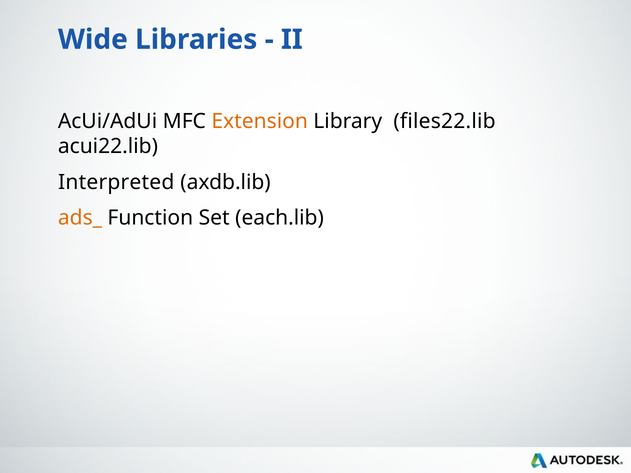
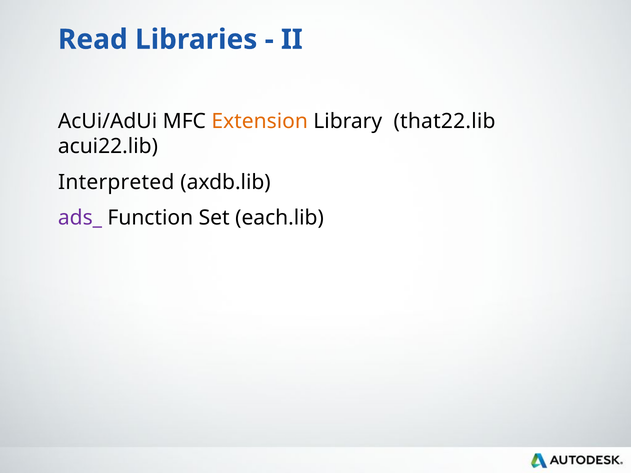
Wide: Wide -> Read
files22.lib: files22.lib -> that22.lib
ads_ colour: orange -> purple
